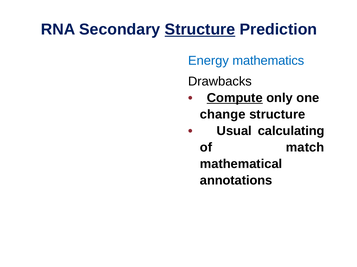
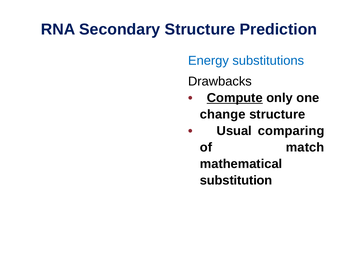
Structure at (200, 30) underline: present -> none
mathematics: mathematics -> substitutions
calculating: calculating -> comparing
annotations: annotations -> substitution
